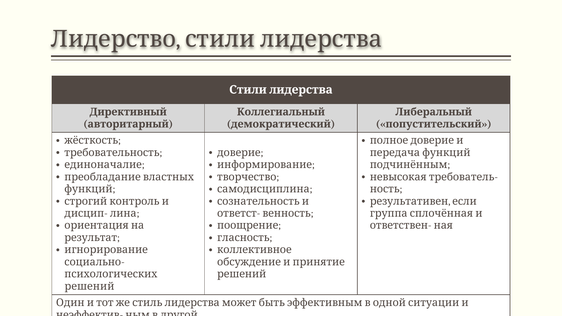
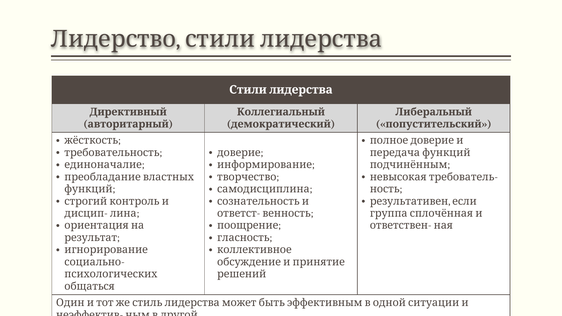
решений at (89, 286): решений -> общаться
